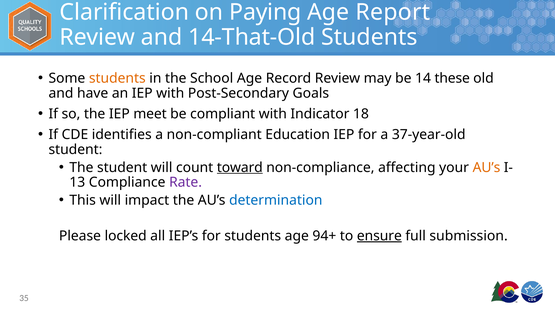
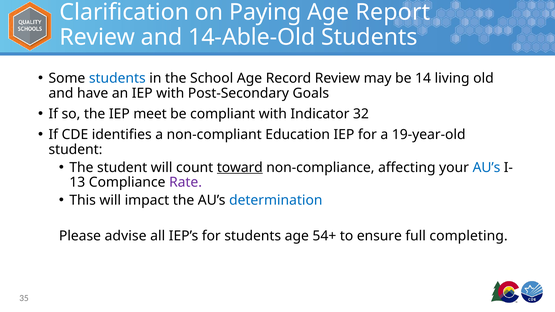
14-That-Old: 14-That-Old -> 14-Able-Old
students at (117, 78) colour: orange -> blue
these: these -> living
18: 18 -> 32
37-year-old: 37-year-old -> 19-year-old
AU’s at (486, 168) colour: orange -> blue
locked: locked -> advise
94+: 94+ -> 54+
ensure underline: present -> none
submission: submission -> completing
